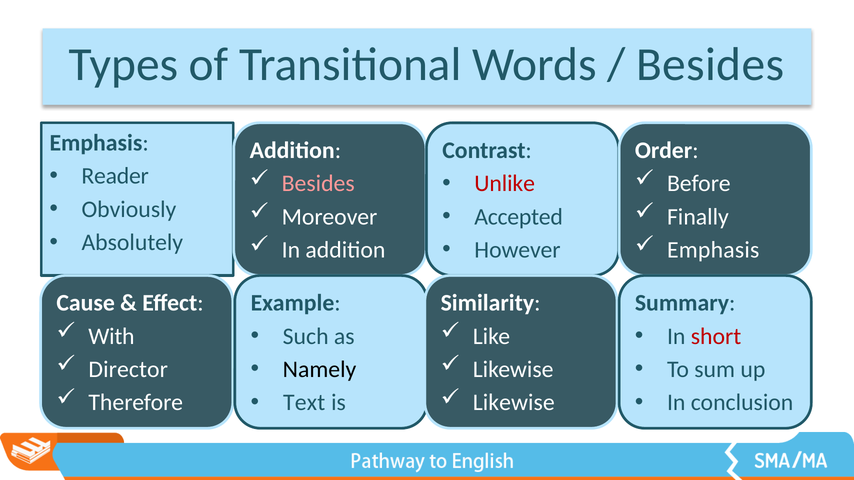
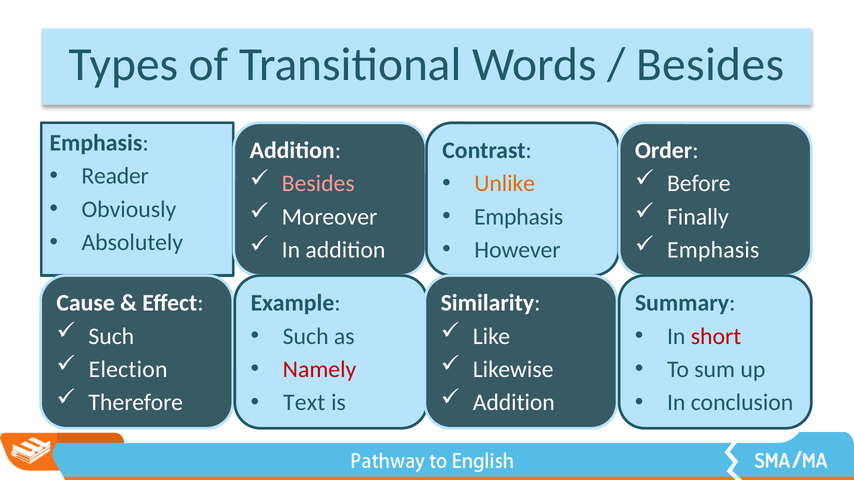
Unlike colour: red -> orange
Accepted at (519, 217): Accepted -> Emphasis
With at (111, 336): With -> Such
Director: Director -> Election
Namely colour: black -> red
Likewise at (514, 403): Likewise -> Addition
